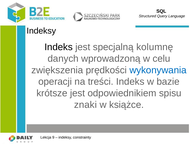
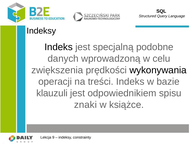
kolumnę: kolumnę -> podobne
wykonywania colour: blue -> black
krótsze: krótsze -> klauzuli
